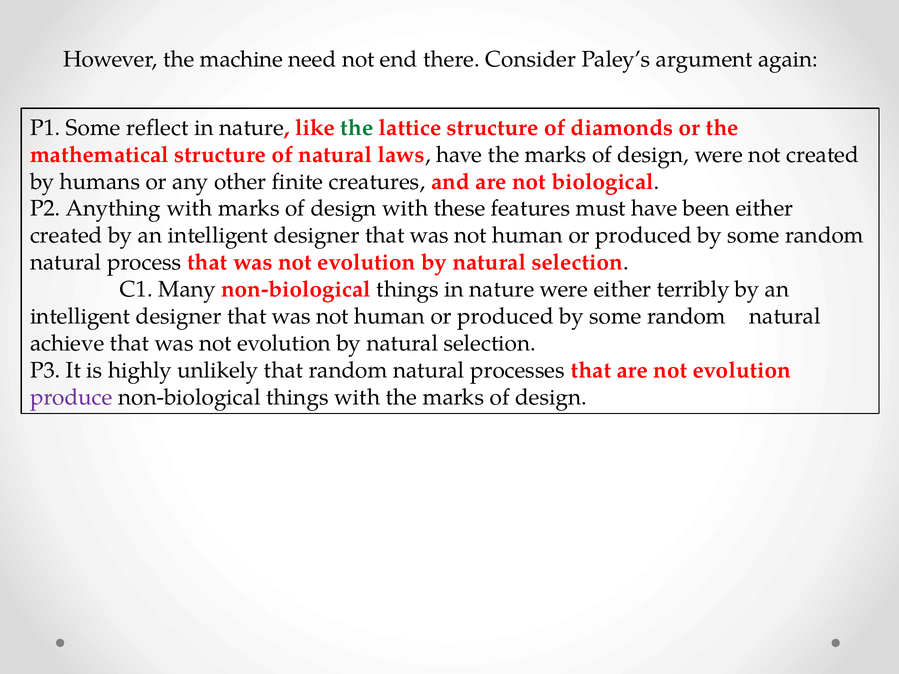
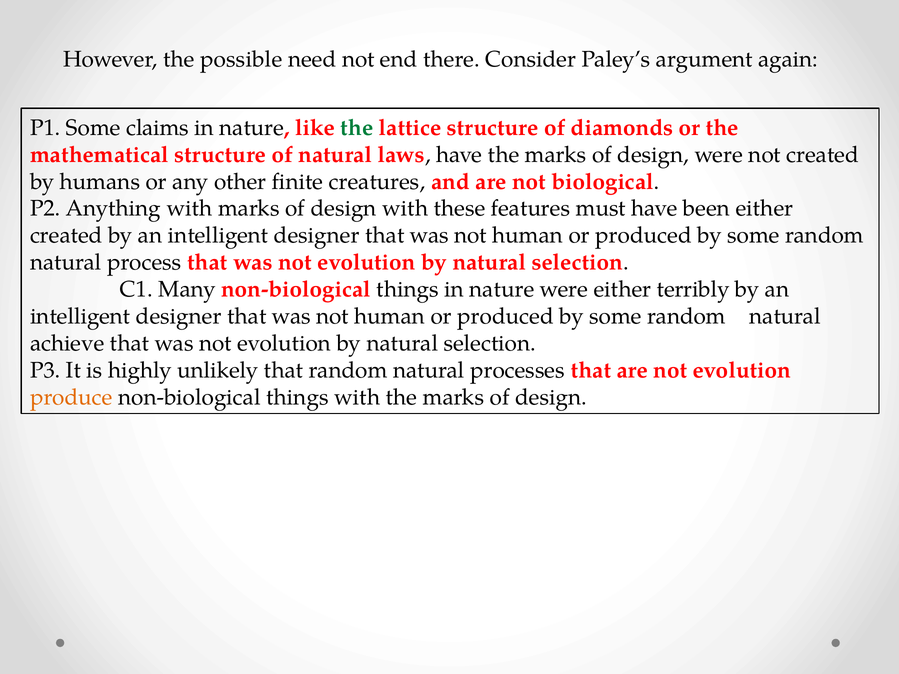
machine: machine -> possible
reflect: reflect -> claims
produce colour: purple -> orange
